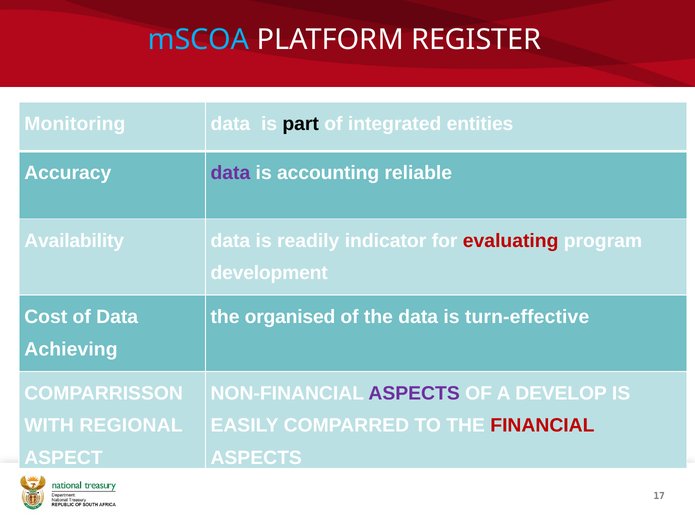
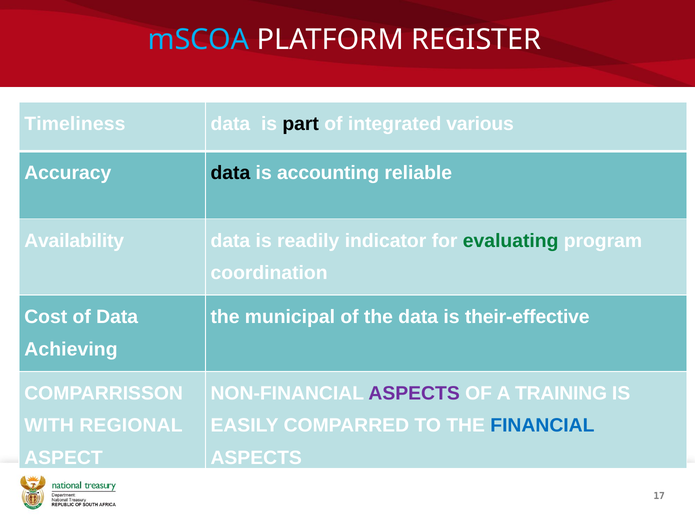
Monitoring: Monitoring -> Timeliness
entities: entities -> various
data at (230, 173) colour: purple -> black
evaluating colour: red -> green
development: development -> coordination
organised: organised -> municipal
turn-effective: turn-effective -> their-effective
DEVELOP: DEVELOP -> TRAINING
FINANCIAL colour: red -> blue
